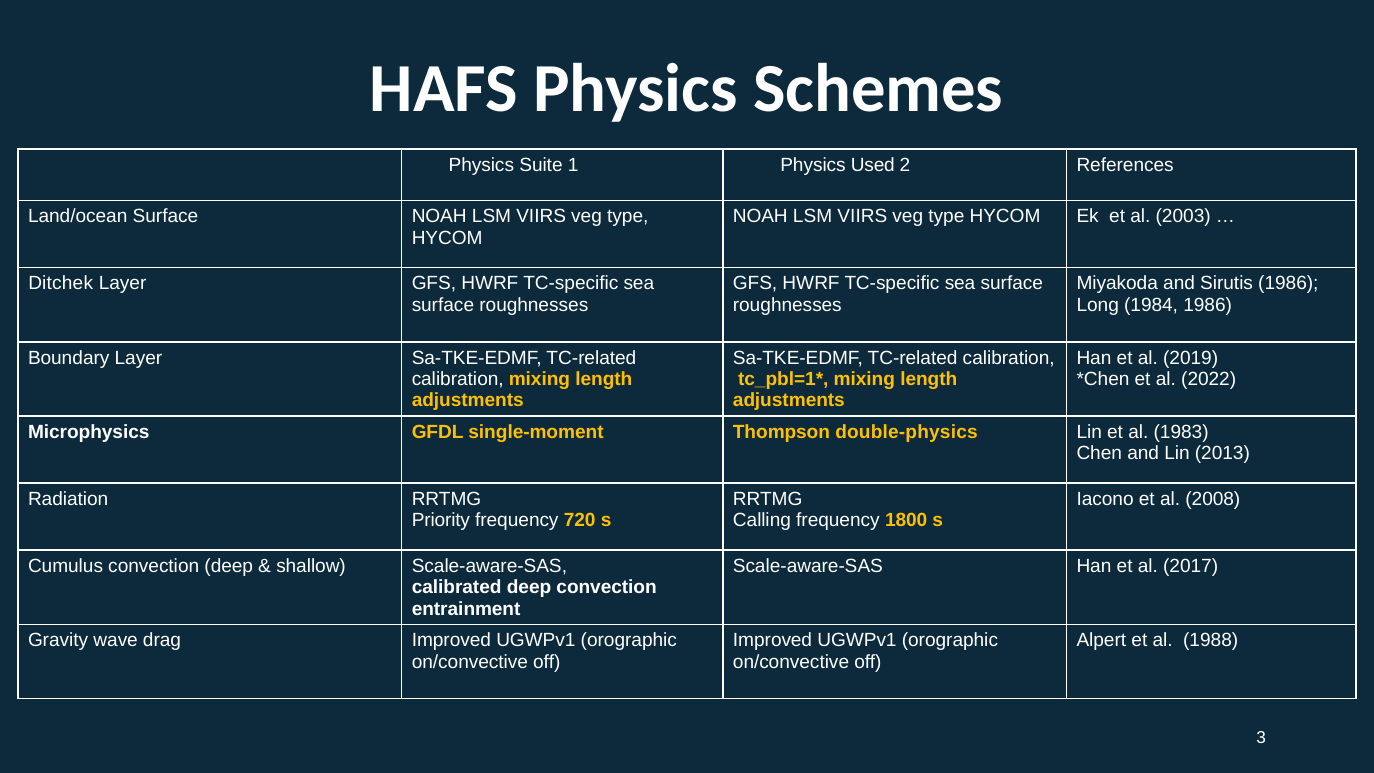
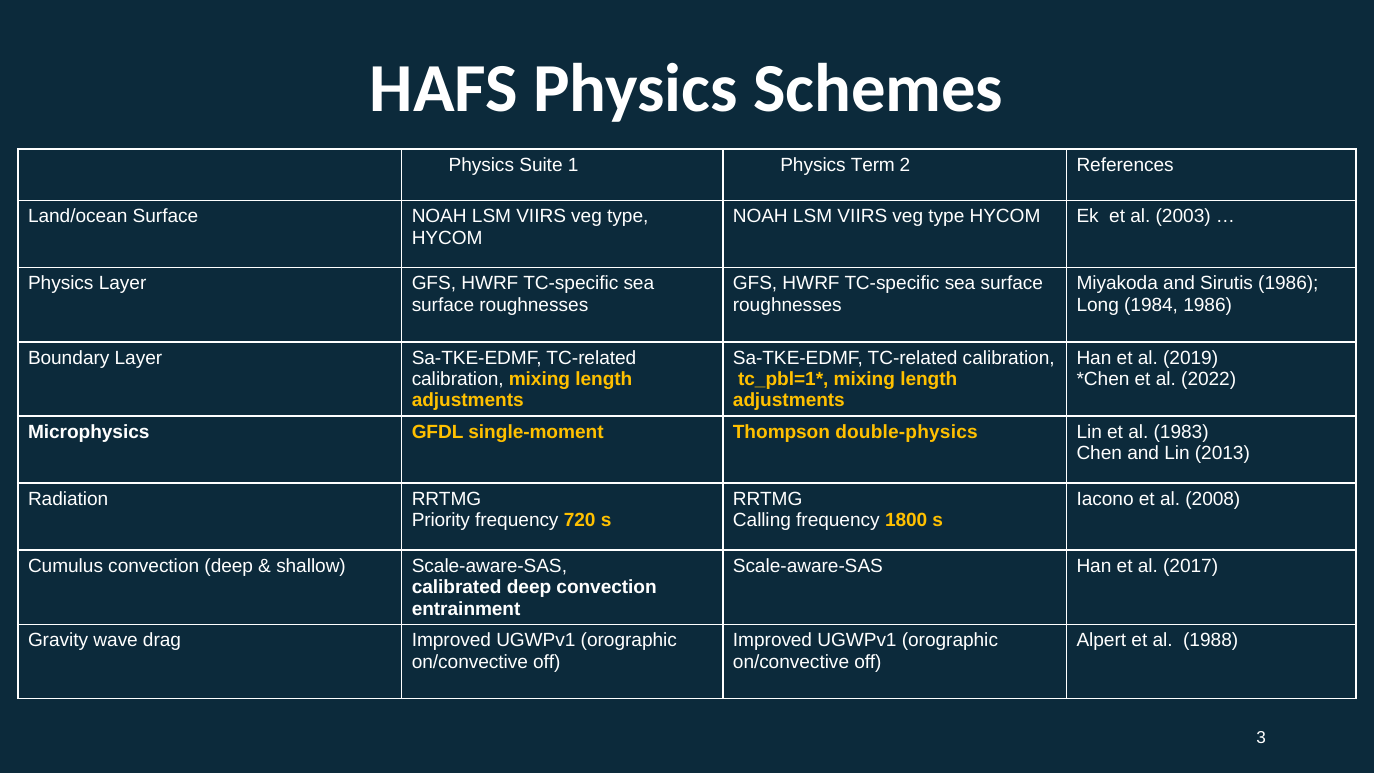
Used: Used -> Term
Ditchek at (61, 283): Ditchek -> Physics
